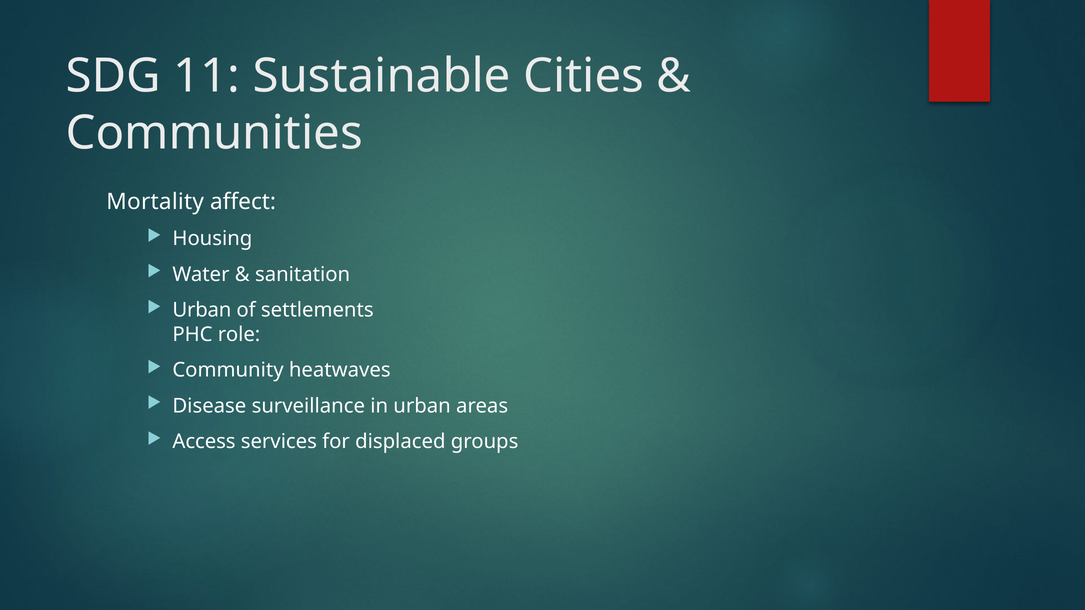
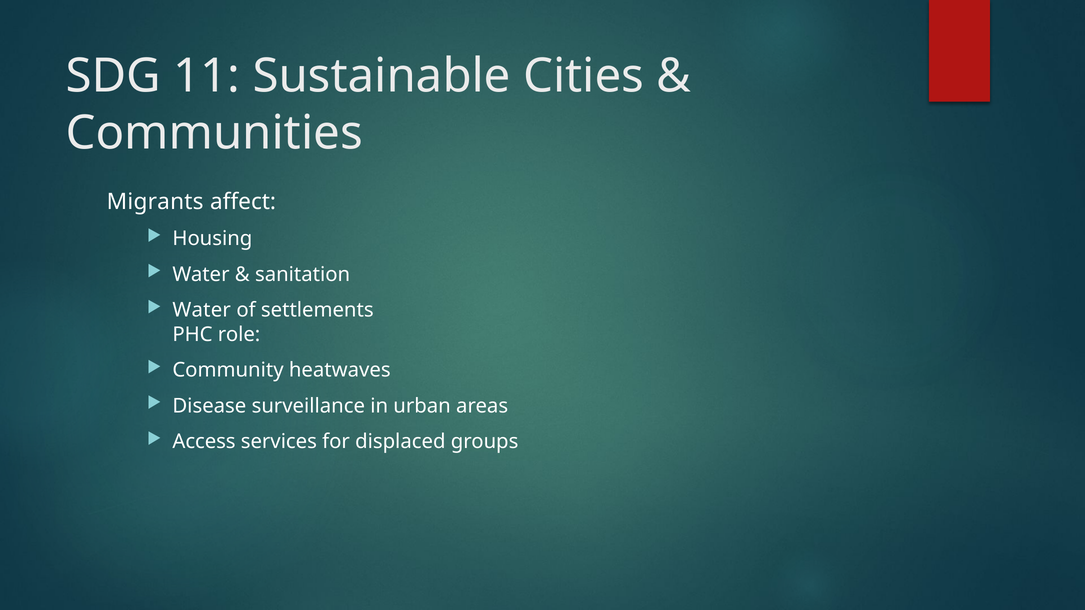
Mortality: Mortality -> Migrants
Urban at (202, 310): Urban -> Water
